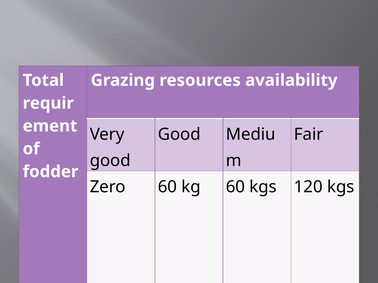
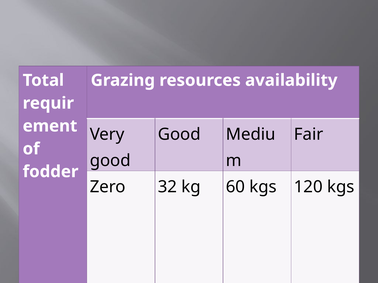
Zero 60: 60 -> 32
